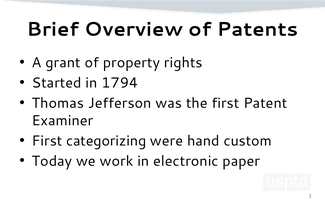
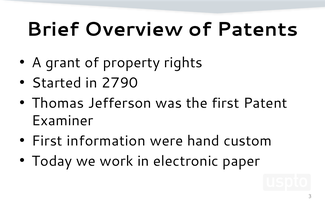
1794: 1794 -> 2790
categorizing: categorizing -> information
